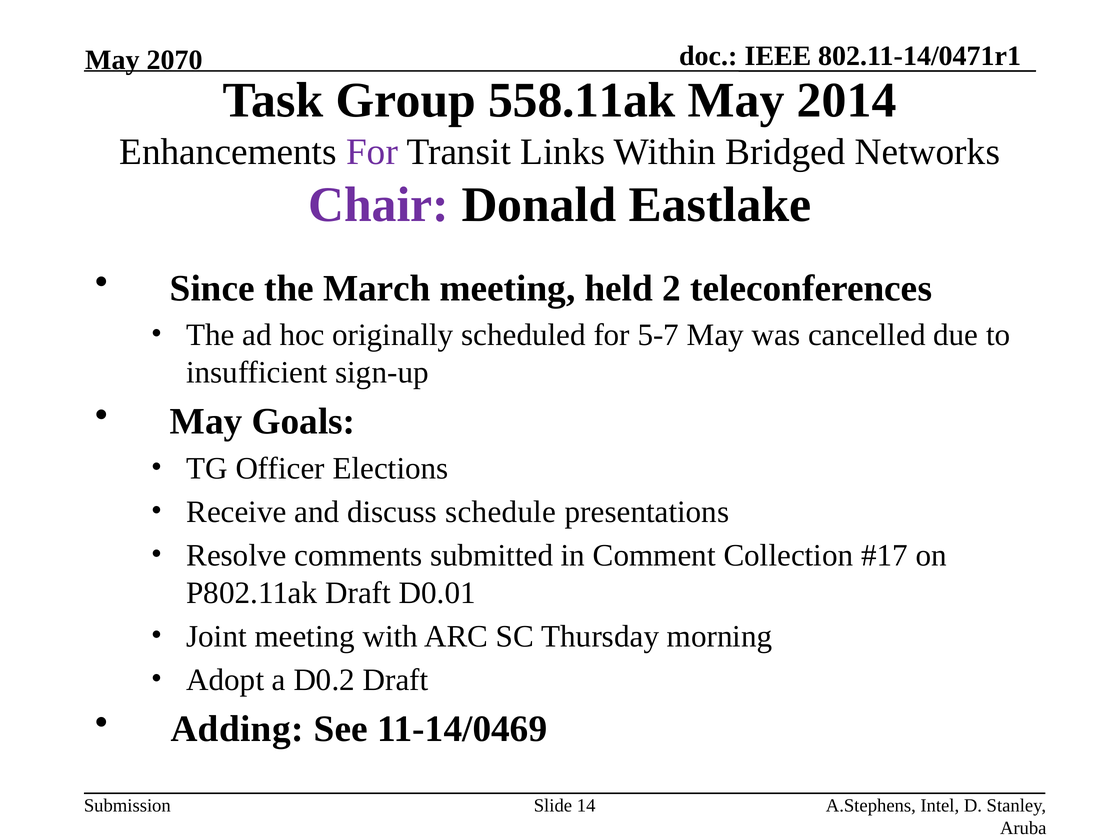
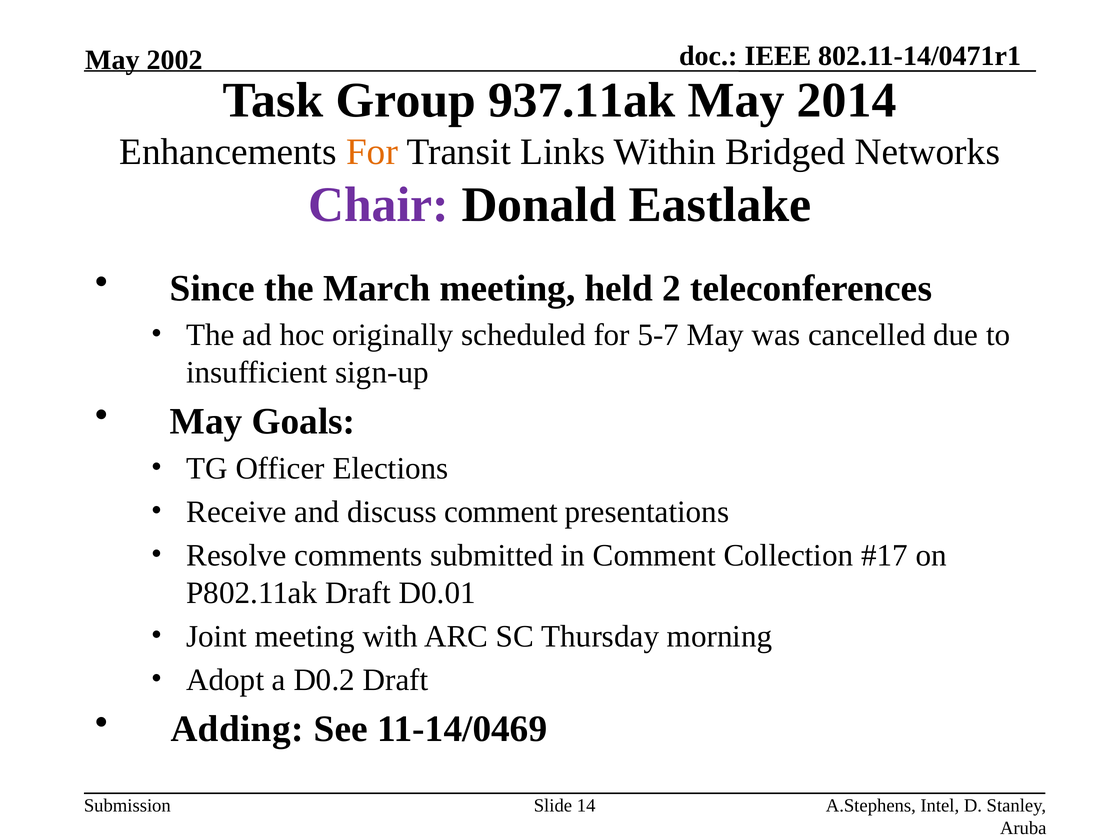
2070: 2070 -> 2002
558.11ak: 558.11ak -> 937.11ak
For at (372, 152) colour: purple -> orange
discuss schedule: schedule -> comment
